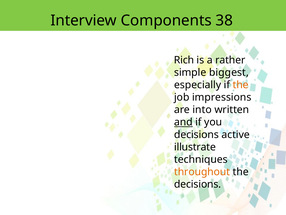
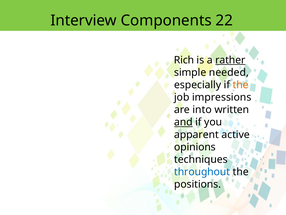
38: 38 -> 22
rather underline: none -> present
biggest: biggest -> needed
decisions at (196, 134): decisions -> apparent
illustrate: illustrate -> opinions
throughout colour: orange -> blue
decisions at (198, 184): decisions -> positions
